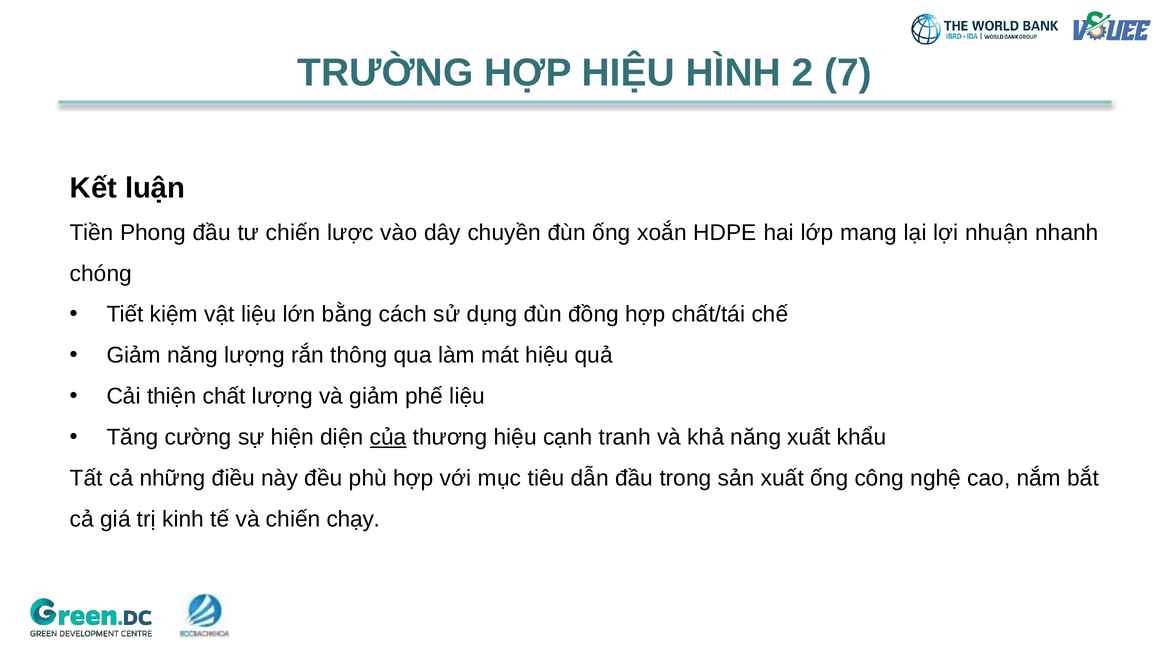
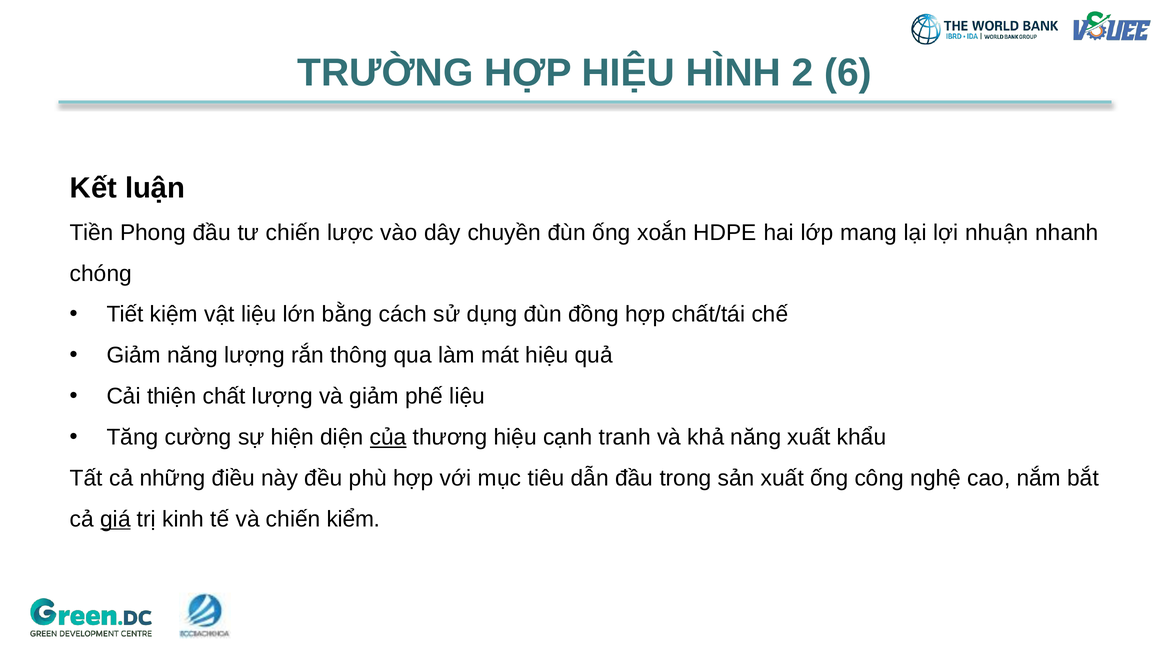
7: 7 -> 6
giá underline: none -> present
chạy: chạy -> kiểm
